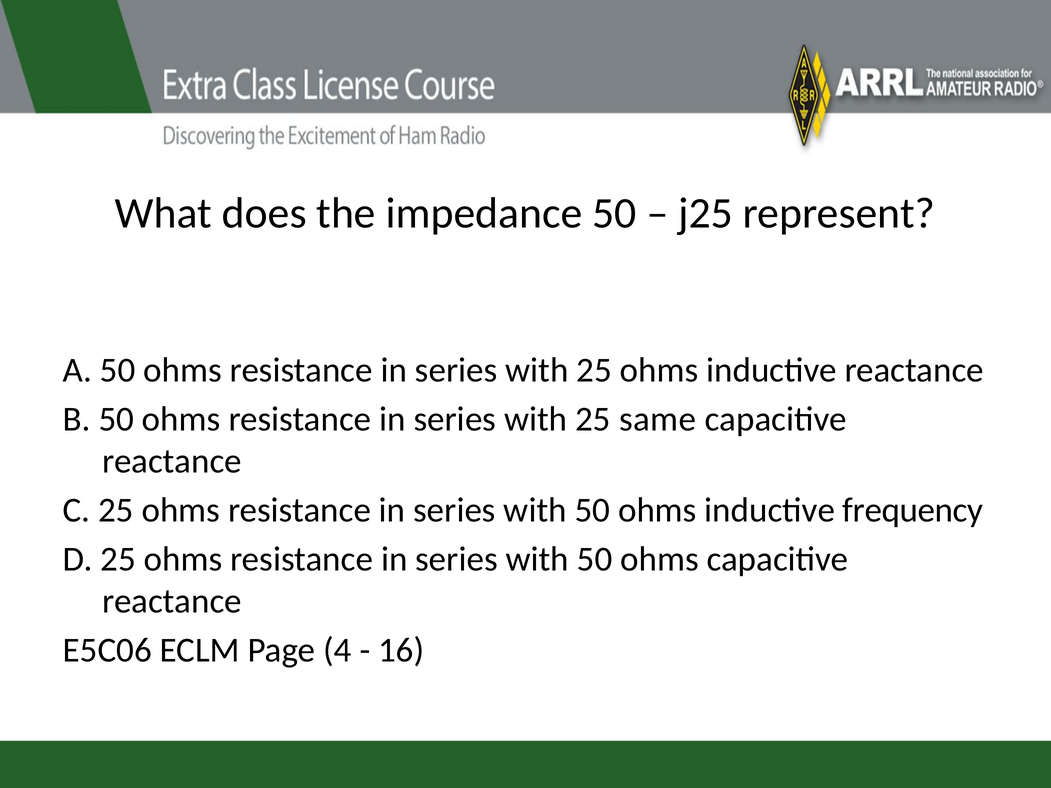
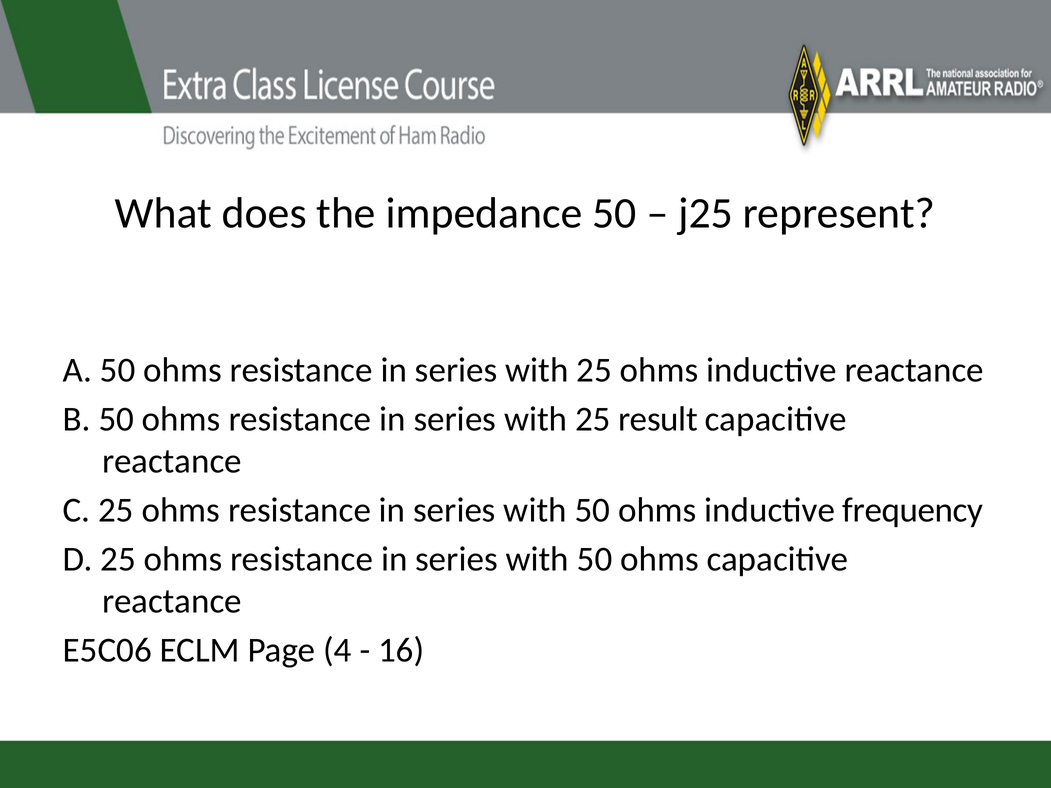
same: same -> result
